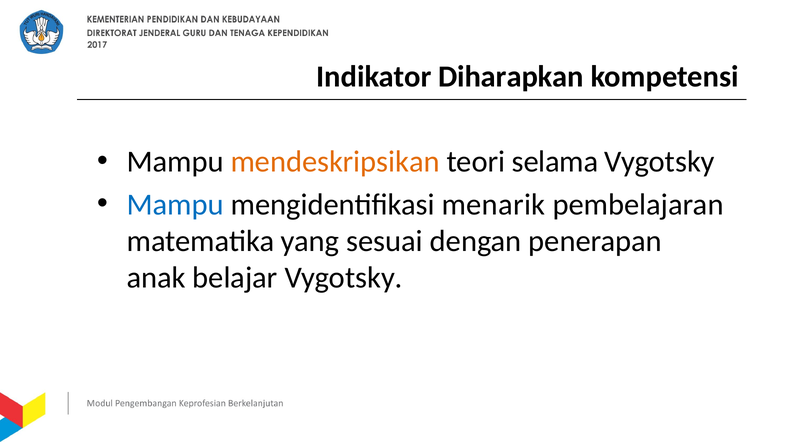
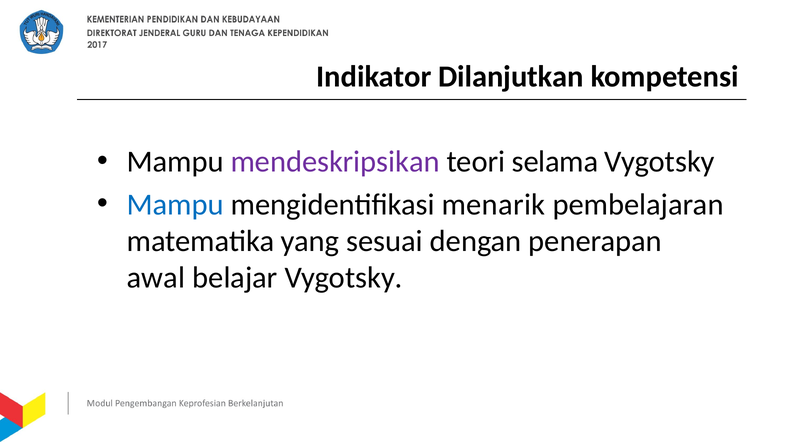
Diharapkan: Diharapkan -> Dilanjutkan
mendeskripsikan colour: orange -> purple
anak: anak -> awal
